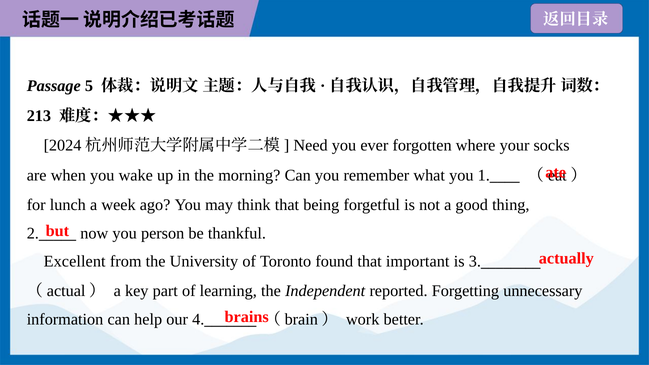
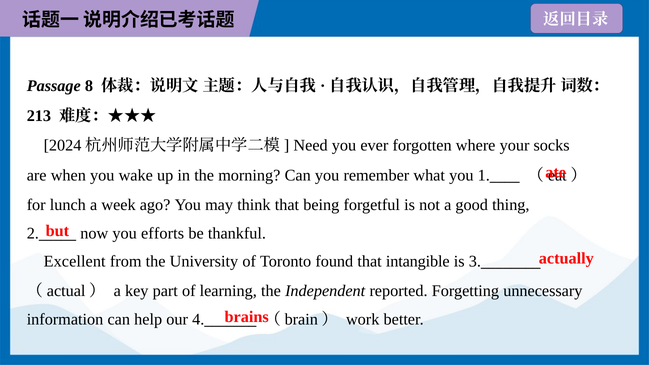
5: 5 -> 8
person: person -> efforts
important: important -> intangible
